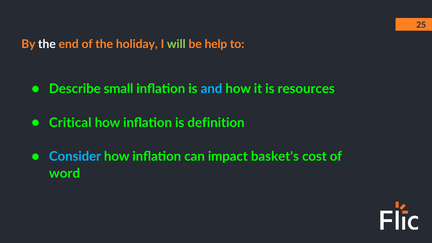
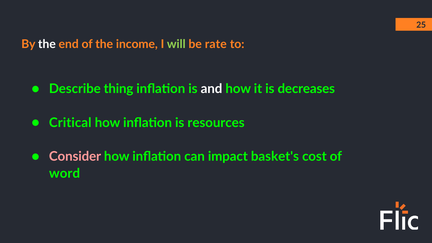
holiday: holiday -> income
help: help -> rate
small: small -> thing
and colour: light blue -> white
resources: resources -> decreases
definition: definition -> resources
Consider colour: light blue -> pink
